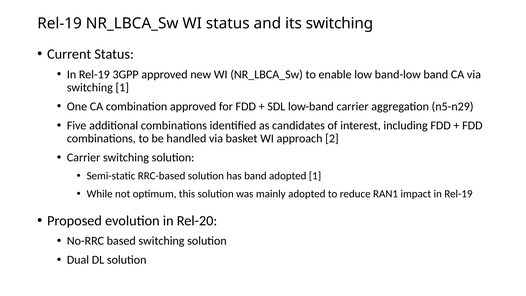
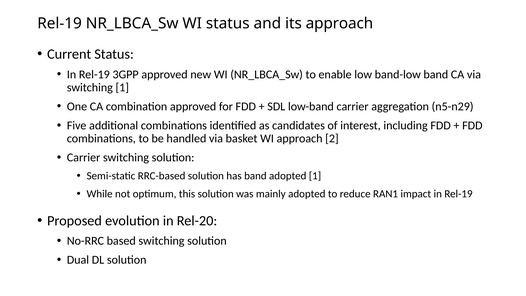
its switching: switching -> approach
